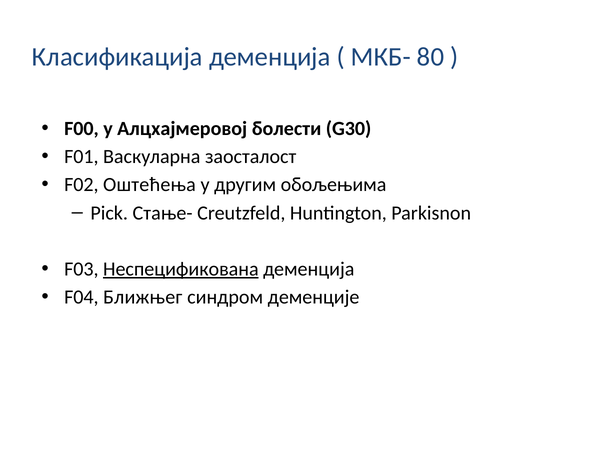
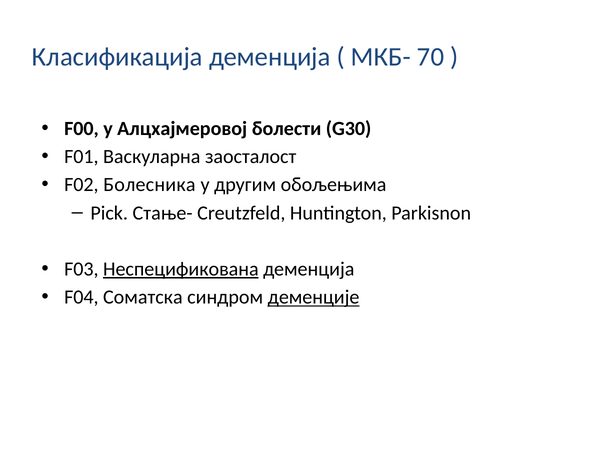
80: 80 -> 70
Оштећења: Оштећења -> Болесника
Ближњег: Ближњег -> Соматска
деменције underline: none -> present
